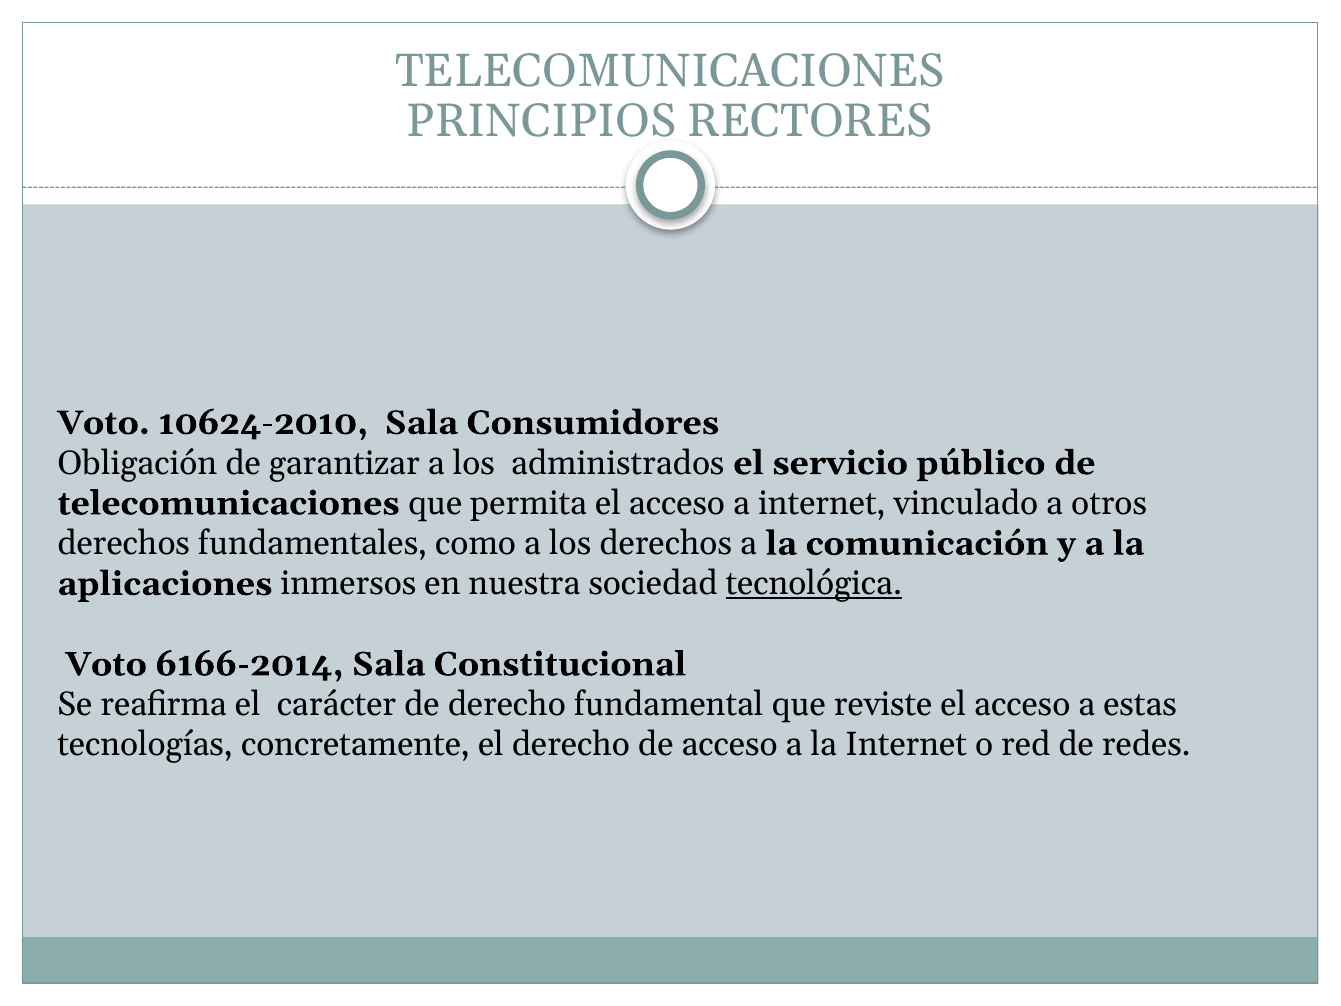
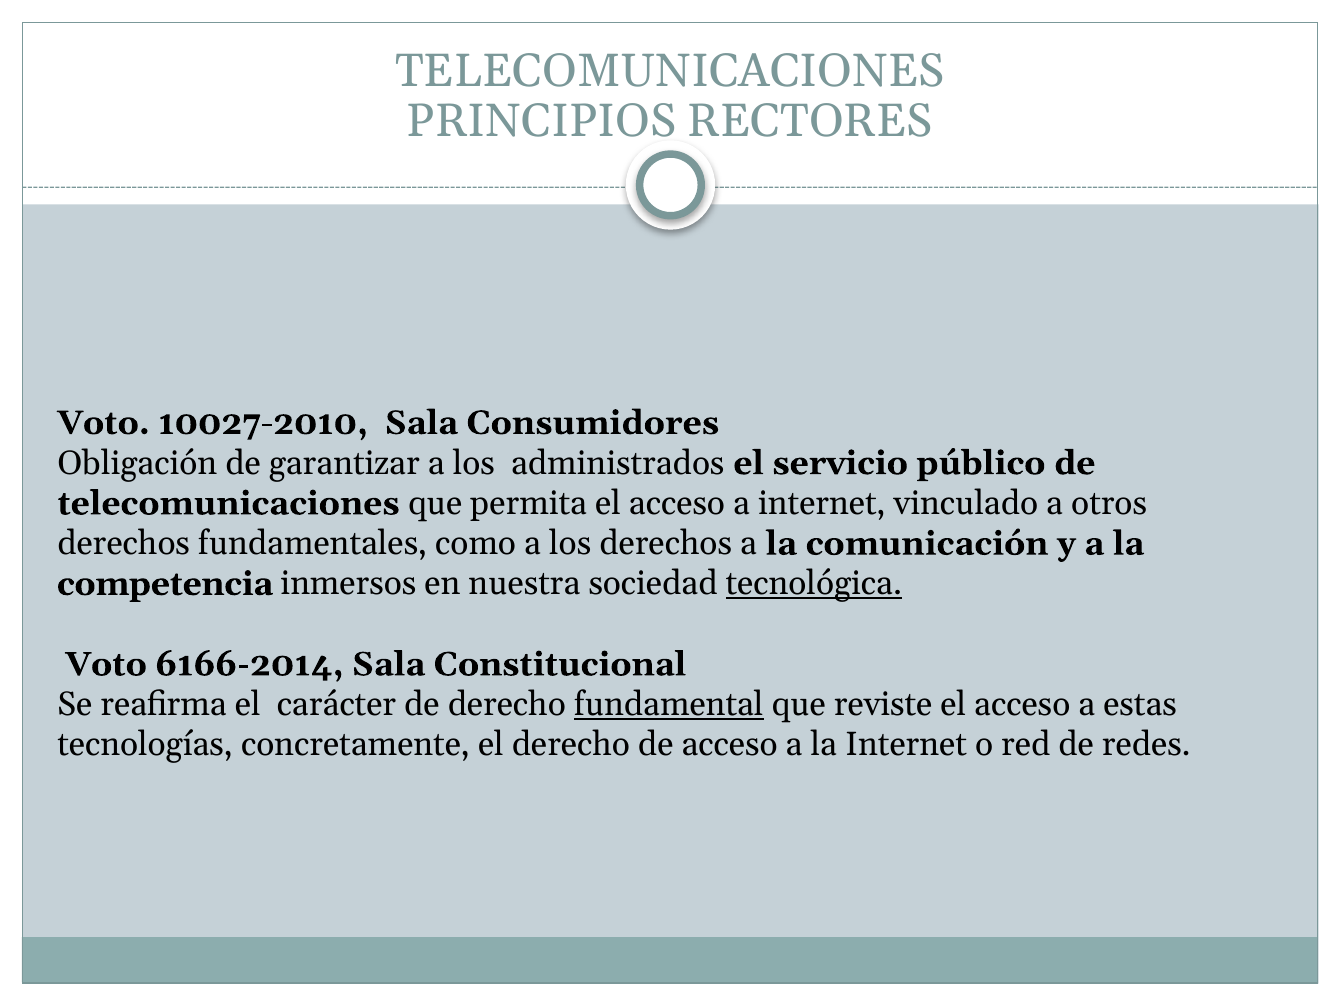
10624-2010: 10624-2010 -> 10027-2010
aplicaciones: aplicaciones -> competencia
fundamental underline: none -> present
